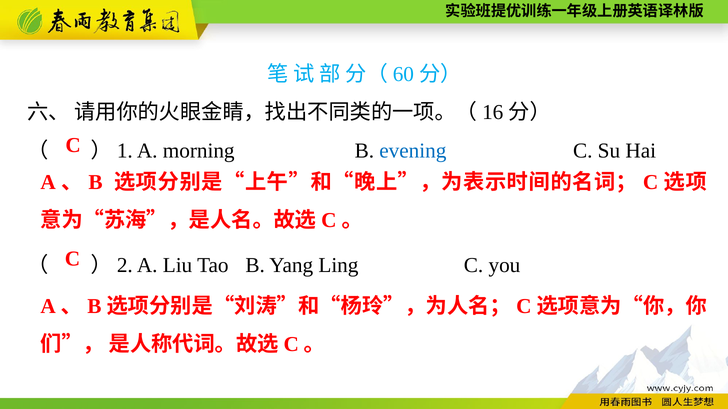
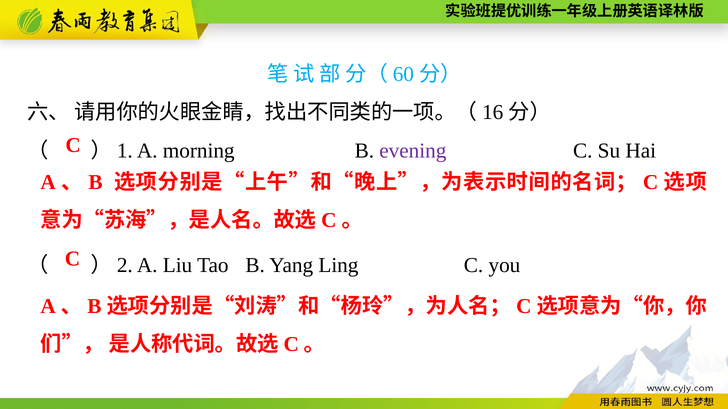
evening colour: blue -> purple
